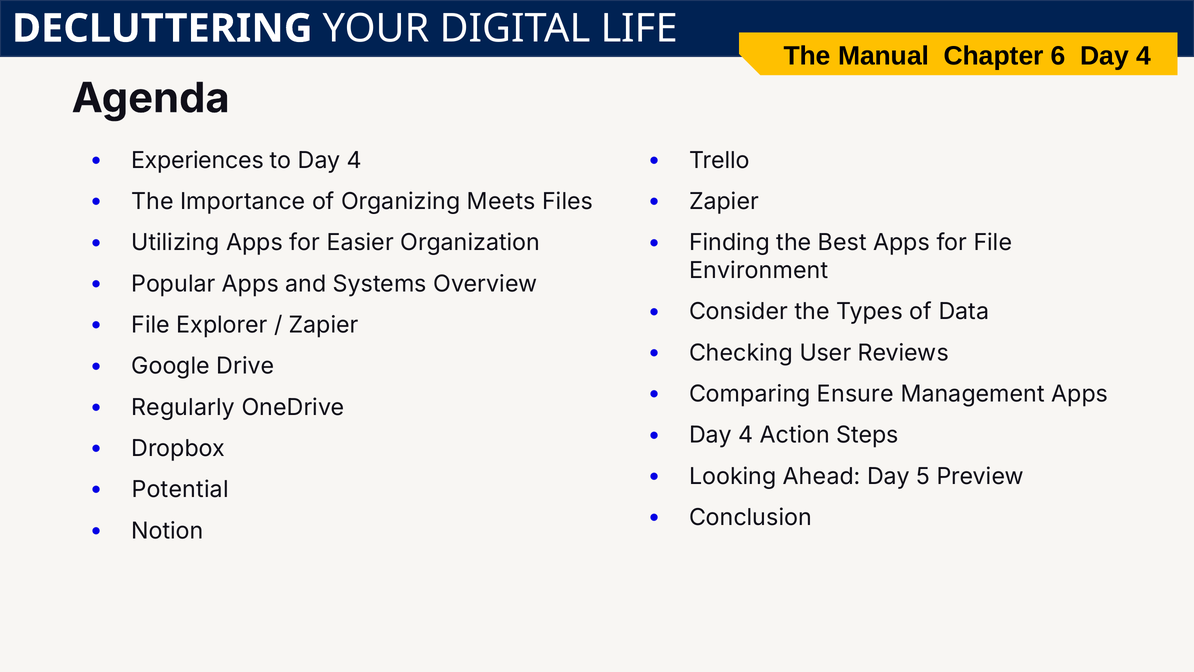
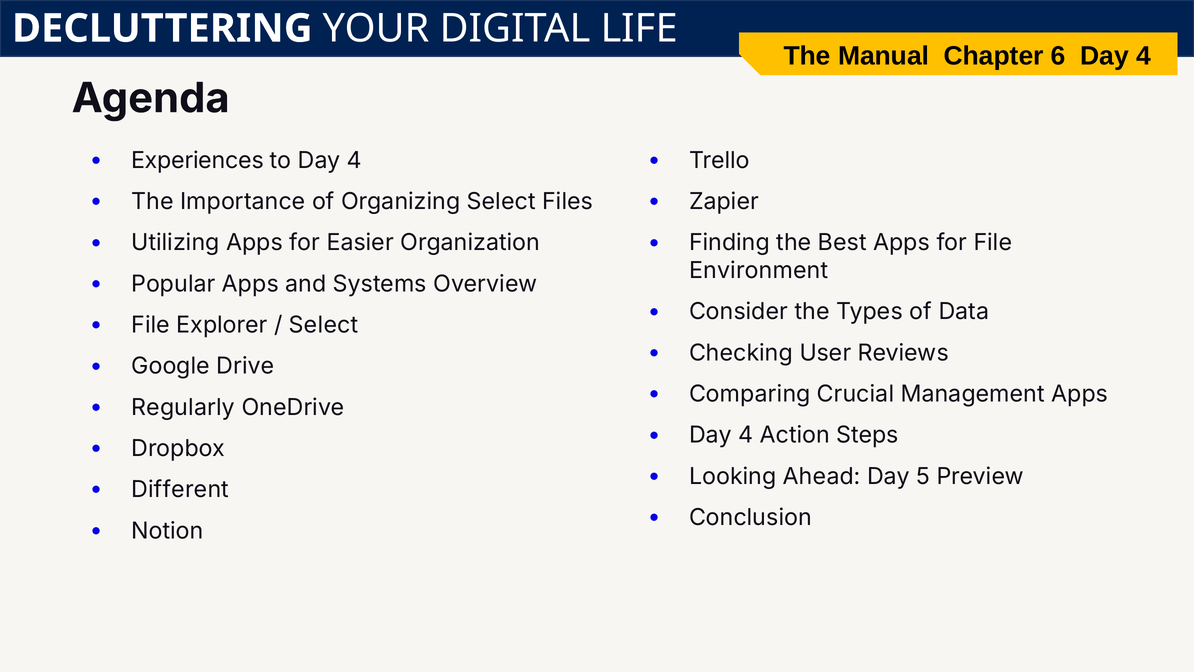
Organizing Meets: Meets -> Select
Zapier at (324, 325): Zapier -> Select
Ensure: Ensure -> Crucial
Potential: Potential -> Different
